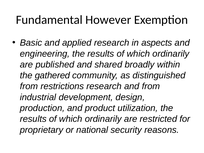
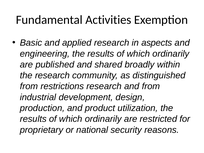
However: However -> Activities
the gathered: gathered -> research
